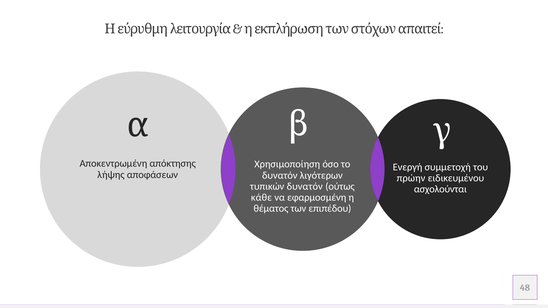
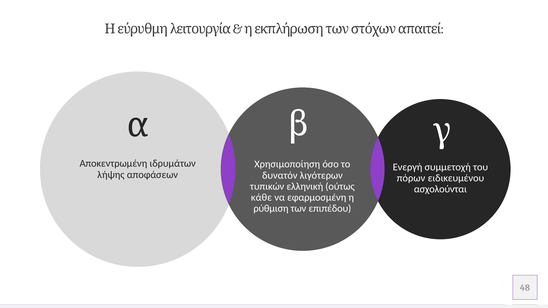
απόκτησης: απόκτησης -> ιδρυμάτων
πρώην: πρώην -> πόρων
τυπικών δυνατόν: δυνατόν -> ελληνική
θέματος: θέματος -> ρύθμιση
